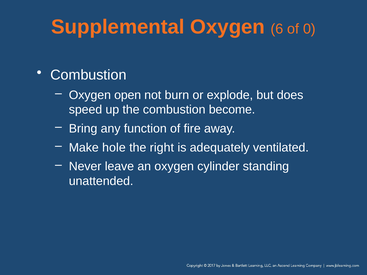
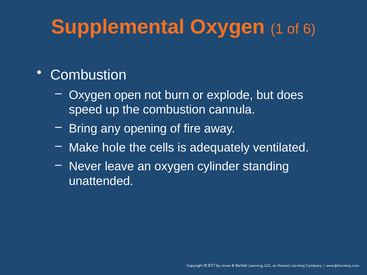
6: 6 -> 1
0: 0 -> 6
become: become -> cannula
function: function -> opening
right: right -> cells
